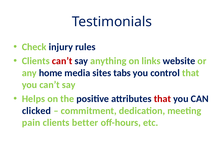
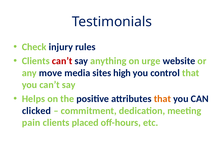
links: links -> urge
home: home -> move
tabs: tabs -> high
that at (162, 99) colour: red -> orange
better: better -> placed
